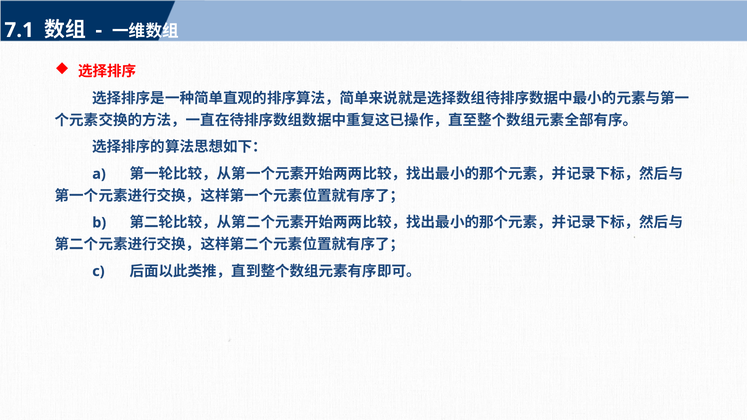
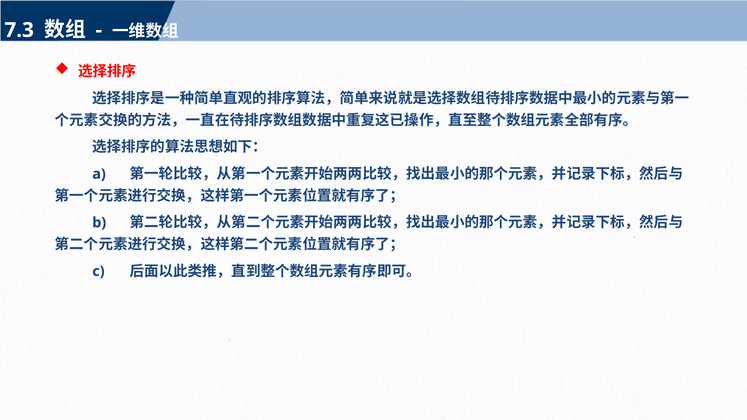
7.1: 7.1 -> 7.3
